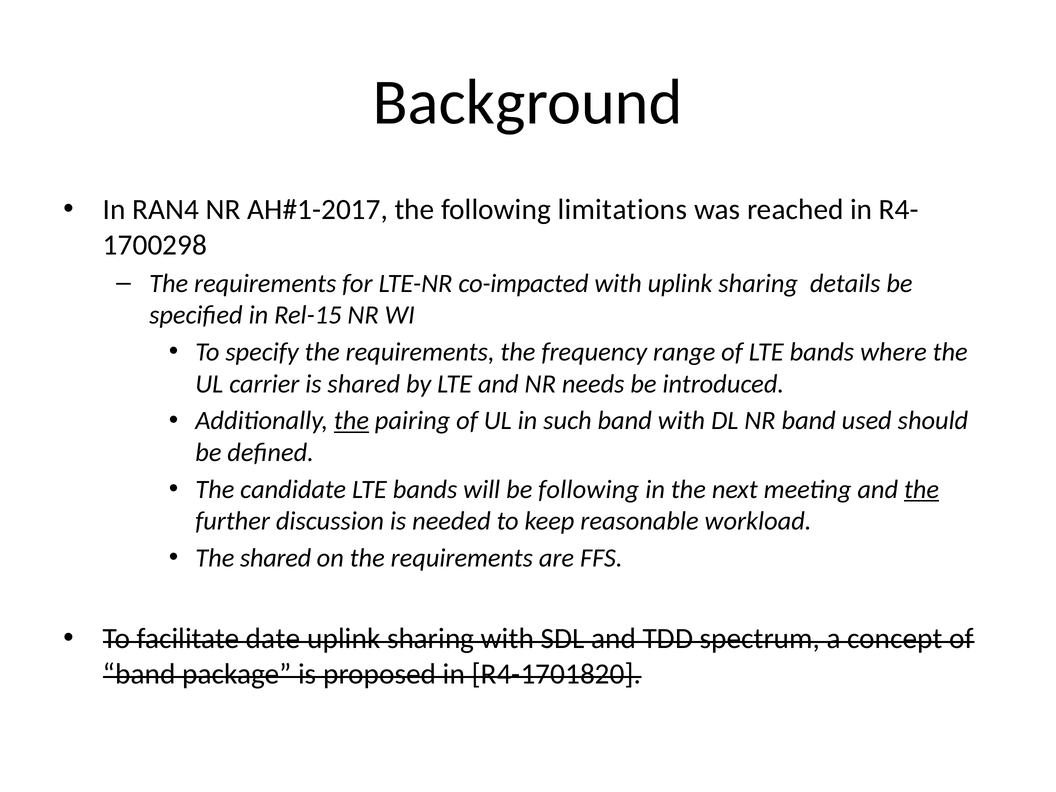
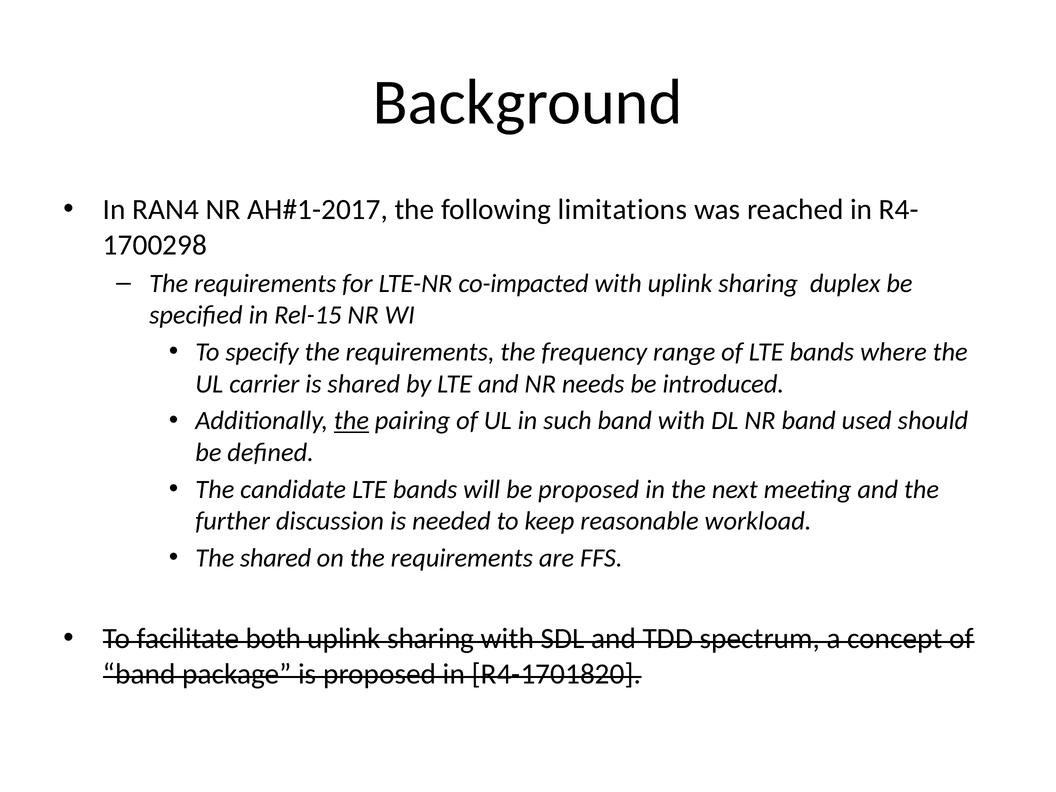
details: details -> duplex
be following: following -> proposed
the at (922, 489) underline: present -> none
date: date -> both
